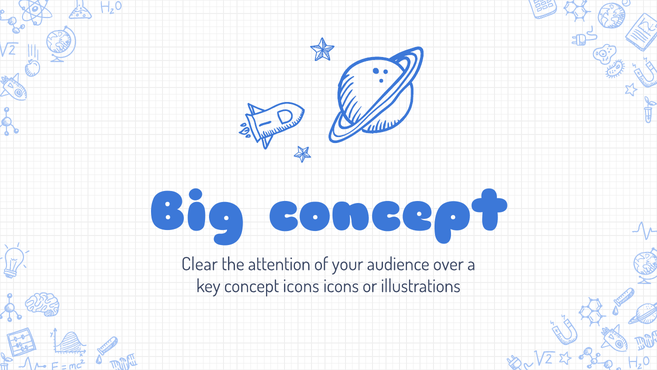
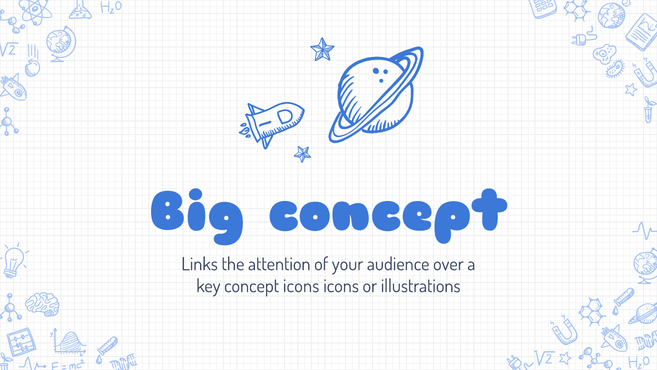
Clear: Clear -> Links
